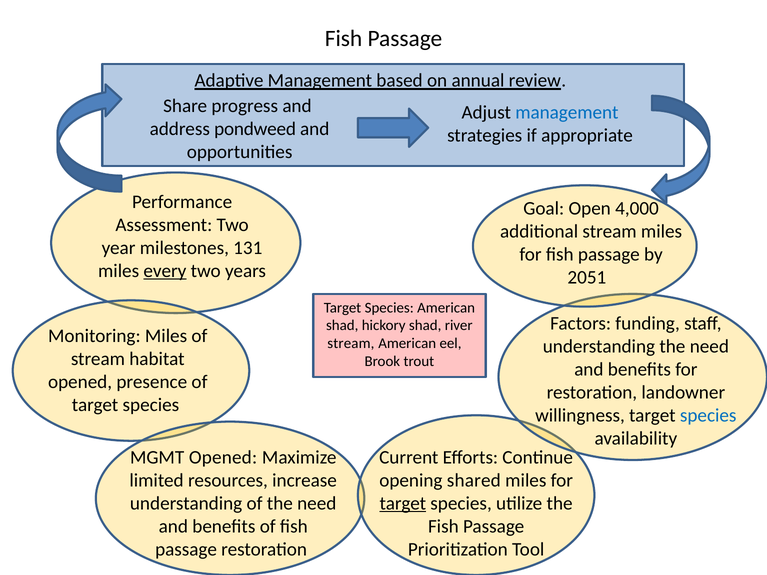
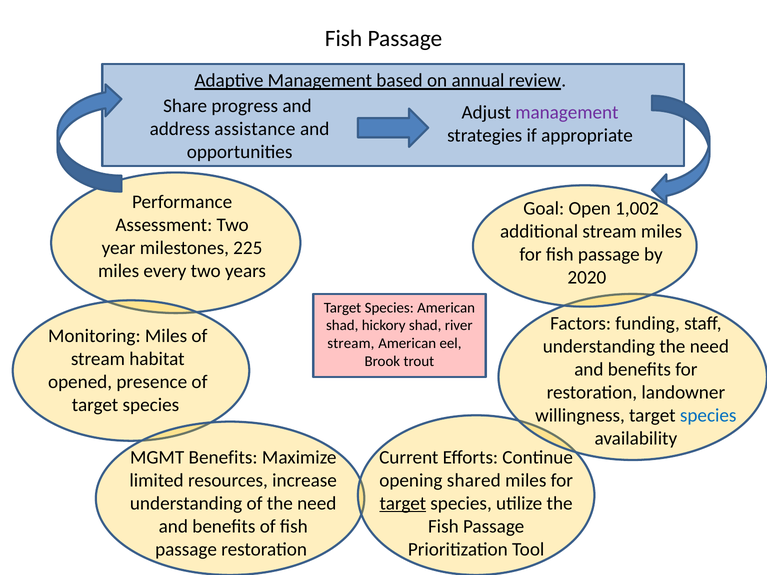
management at (567, 112) colour: blue -> purple
pondweed: pondweed -> assistance
4,000: 4,000 -> 1,002
131: 131 -> 225
every underline: present -> none
2051: 2051 -> 2020
MGMT Opened: Opened -> Benefits
